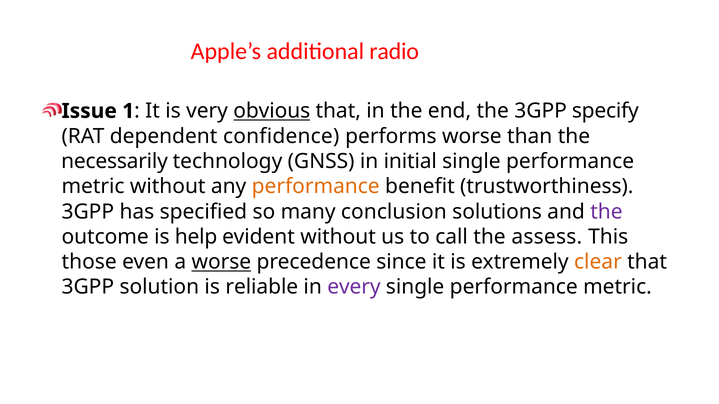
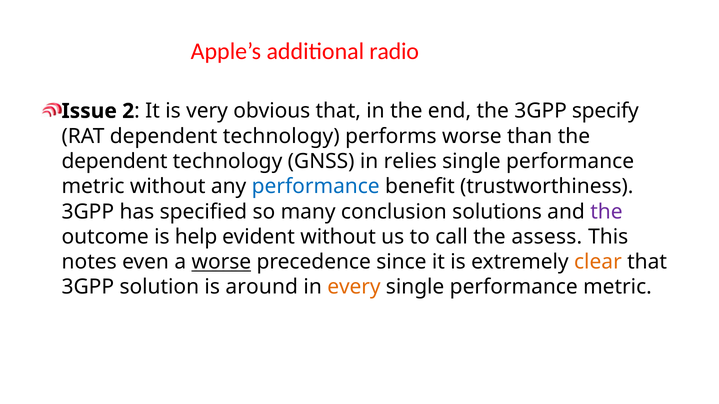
1: 1 -> 2
obvious underline: present -> none
RAT dependent confidence: confidence -> technology
necessarily at (115, 161): necessarily -> dependent
initial: initial -> relies
performance at (316, 187) colour: orange -> blue
those: those -> notes
reliable: reliable -> around
every colour: purple -> orange
